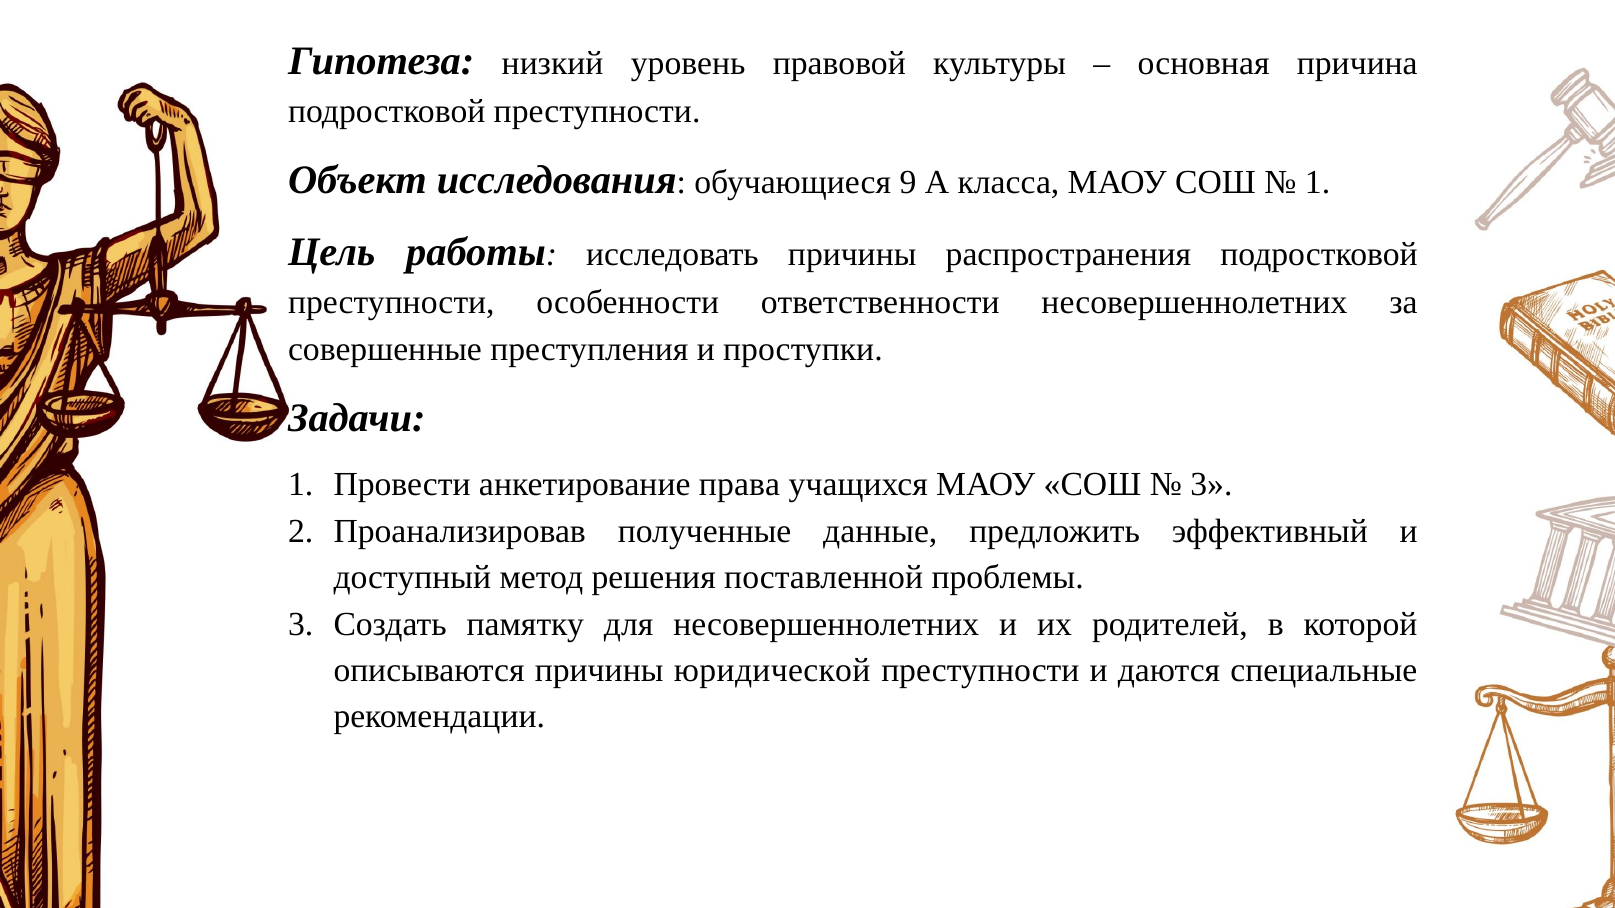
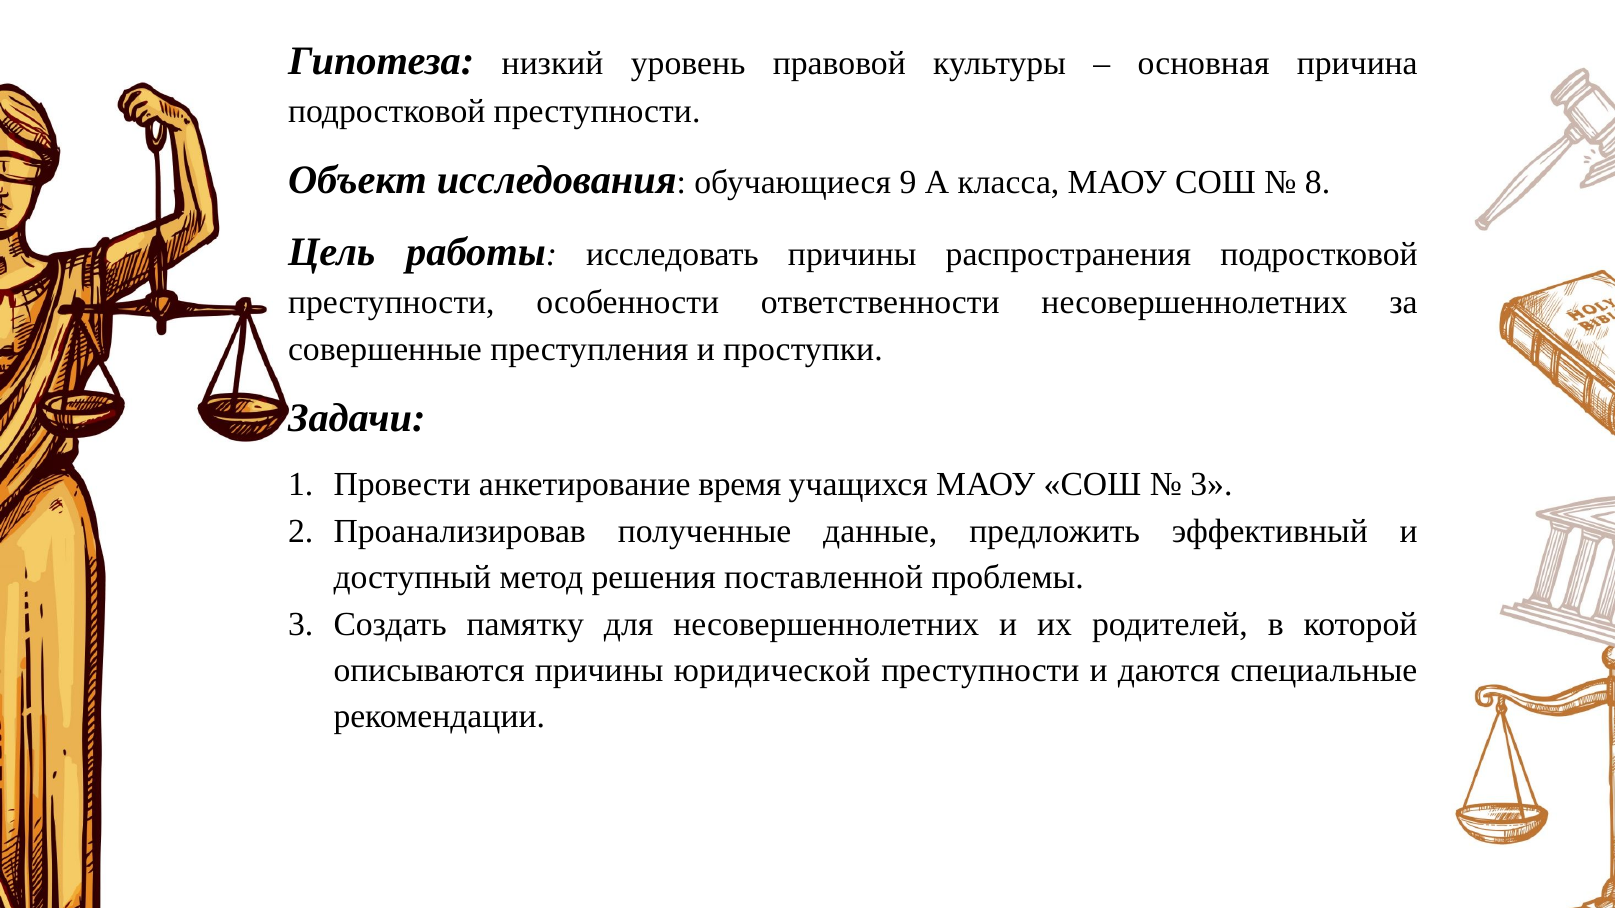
1 at (1318, 182): 1 -> 8
права: права -> время
